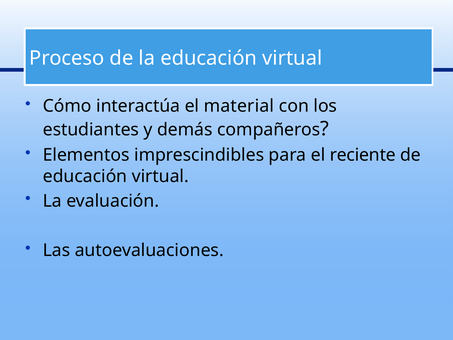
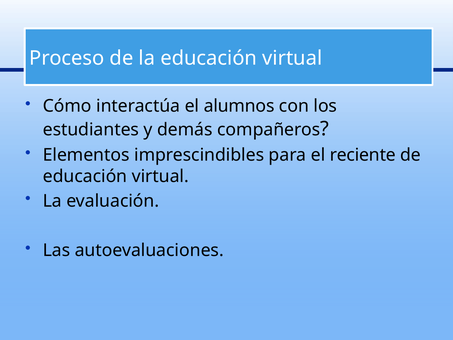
material: material -> alumnos
